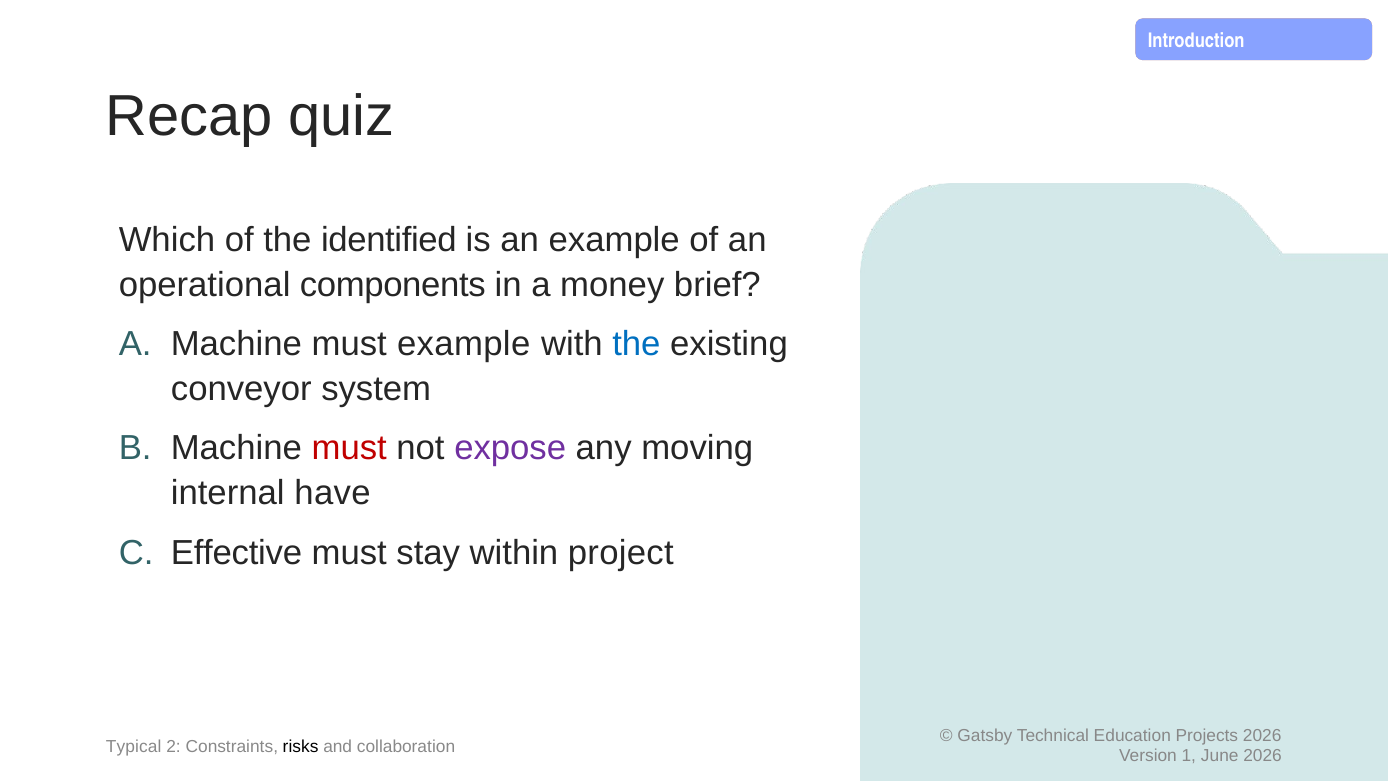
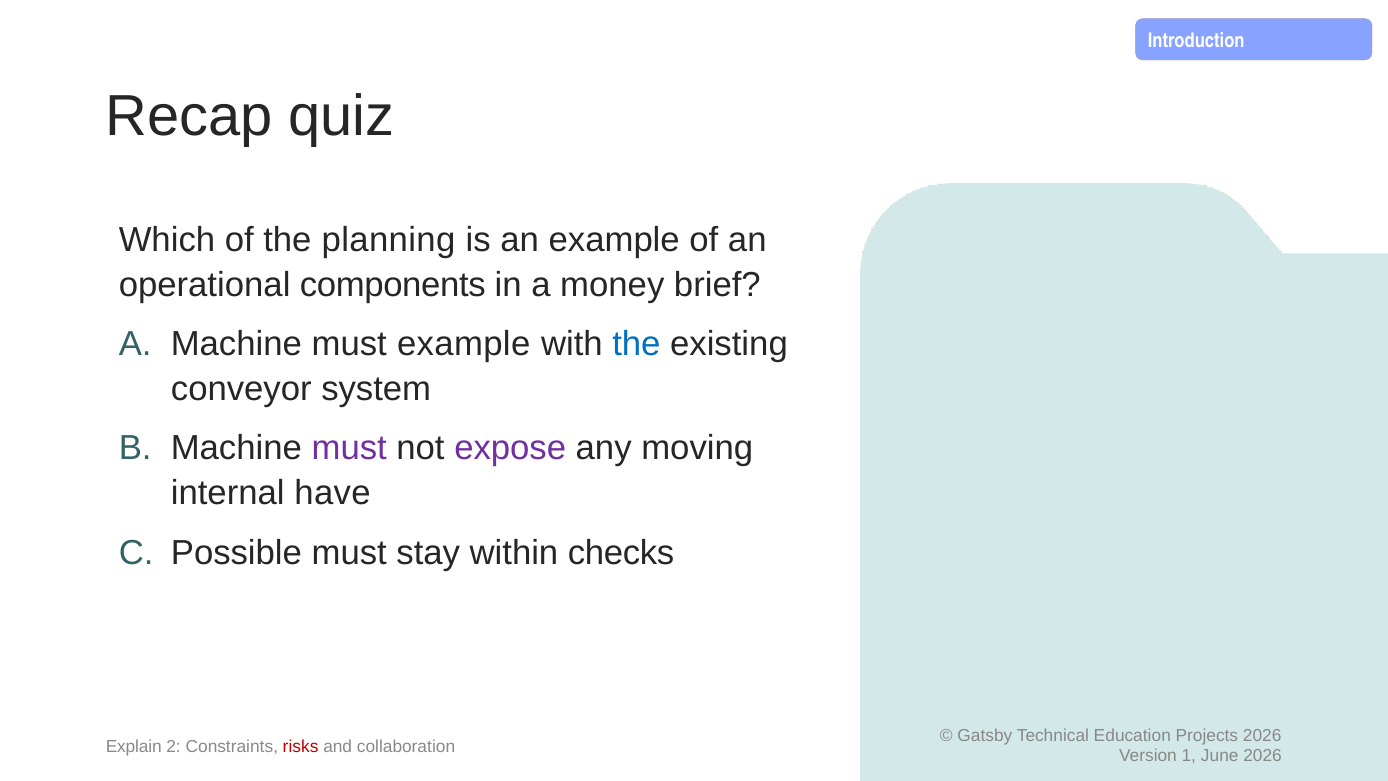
identified: identified -> planning
must at (349, 448) colour: red -> purple
Effective: Effective -> Possible
project: project -> checks
Typical: Typical -> Explain
risks colour: black -> red
